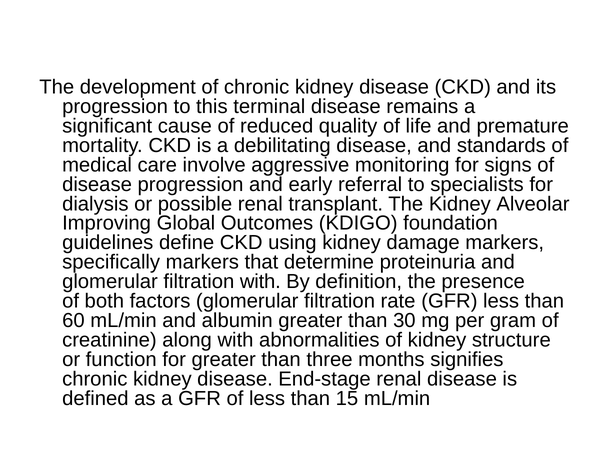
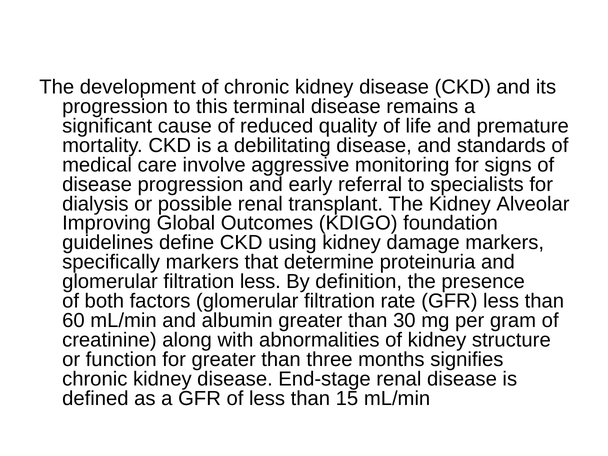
filtration with: with -> less
